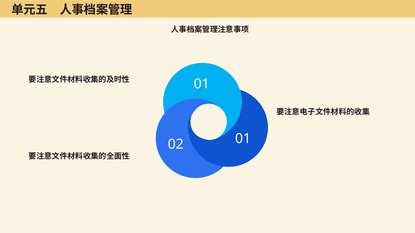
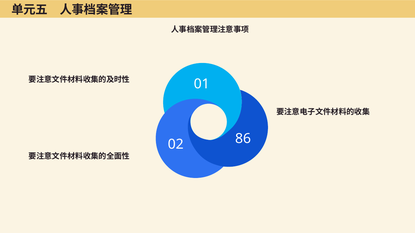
02 01: 01 -> 86
